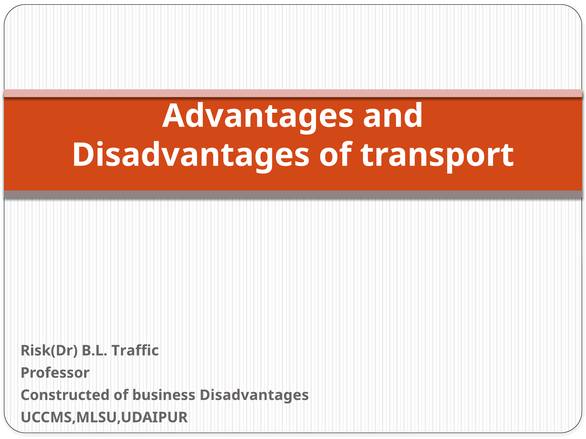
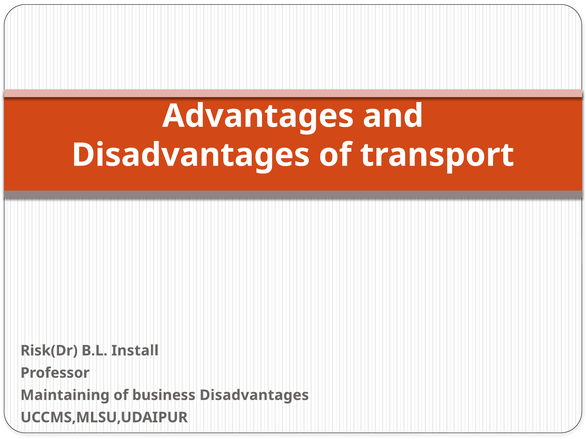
Traffic: Traffic -> Install
Constructed: Constructed -> Maintaining
